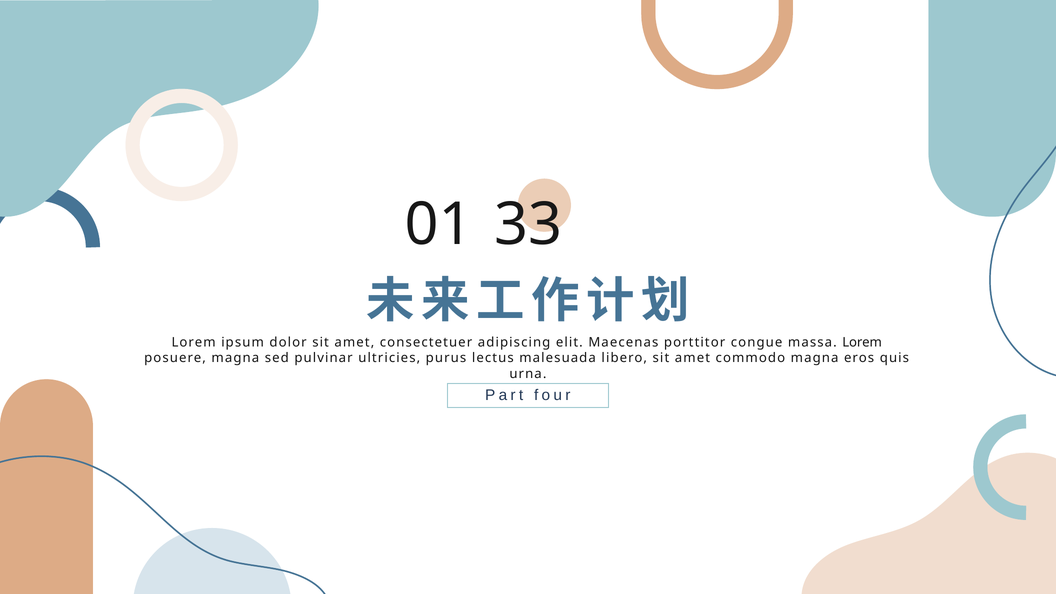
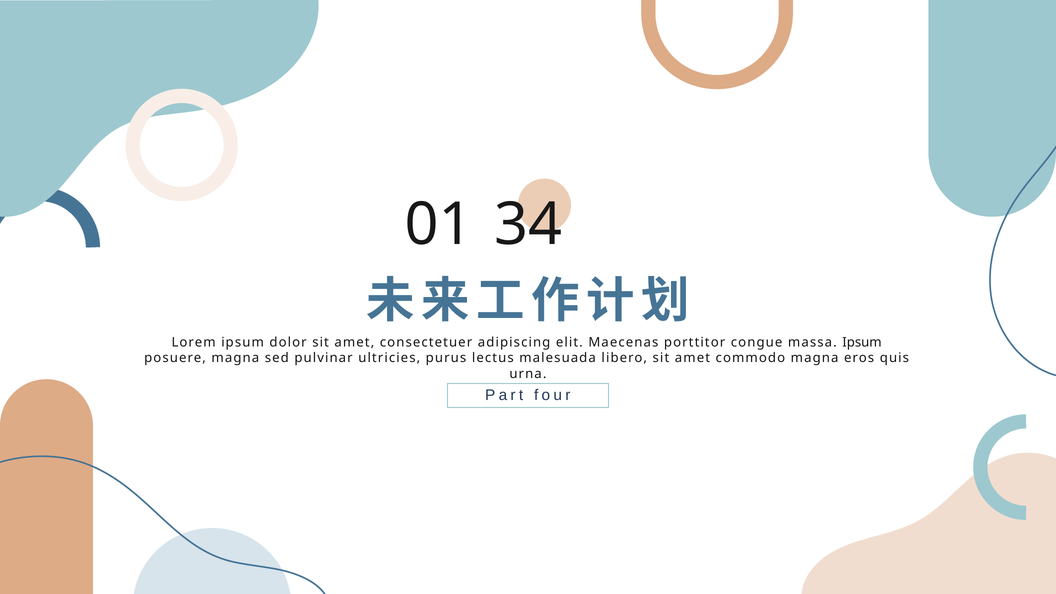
33: 33 -> 34
massa Lorem: Lorem -> Ipsum
